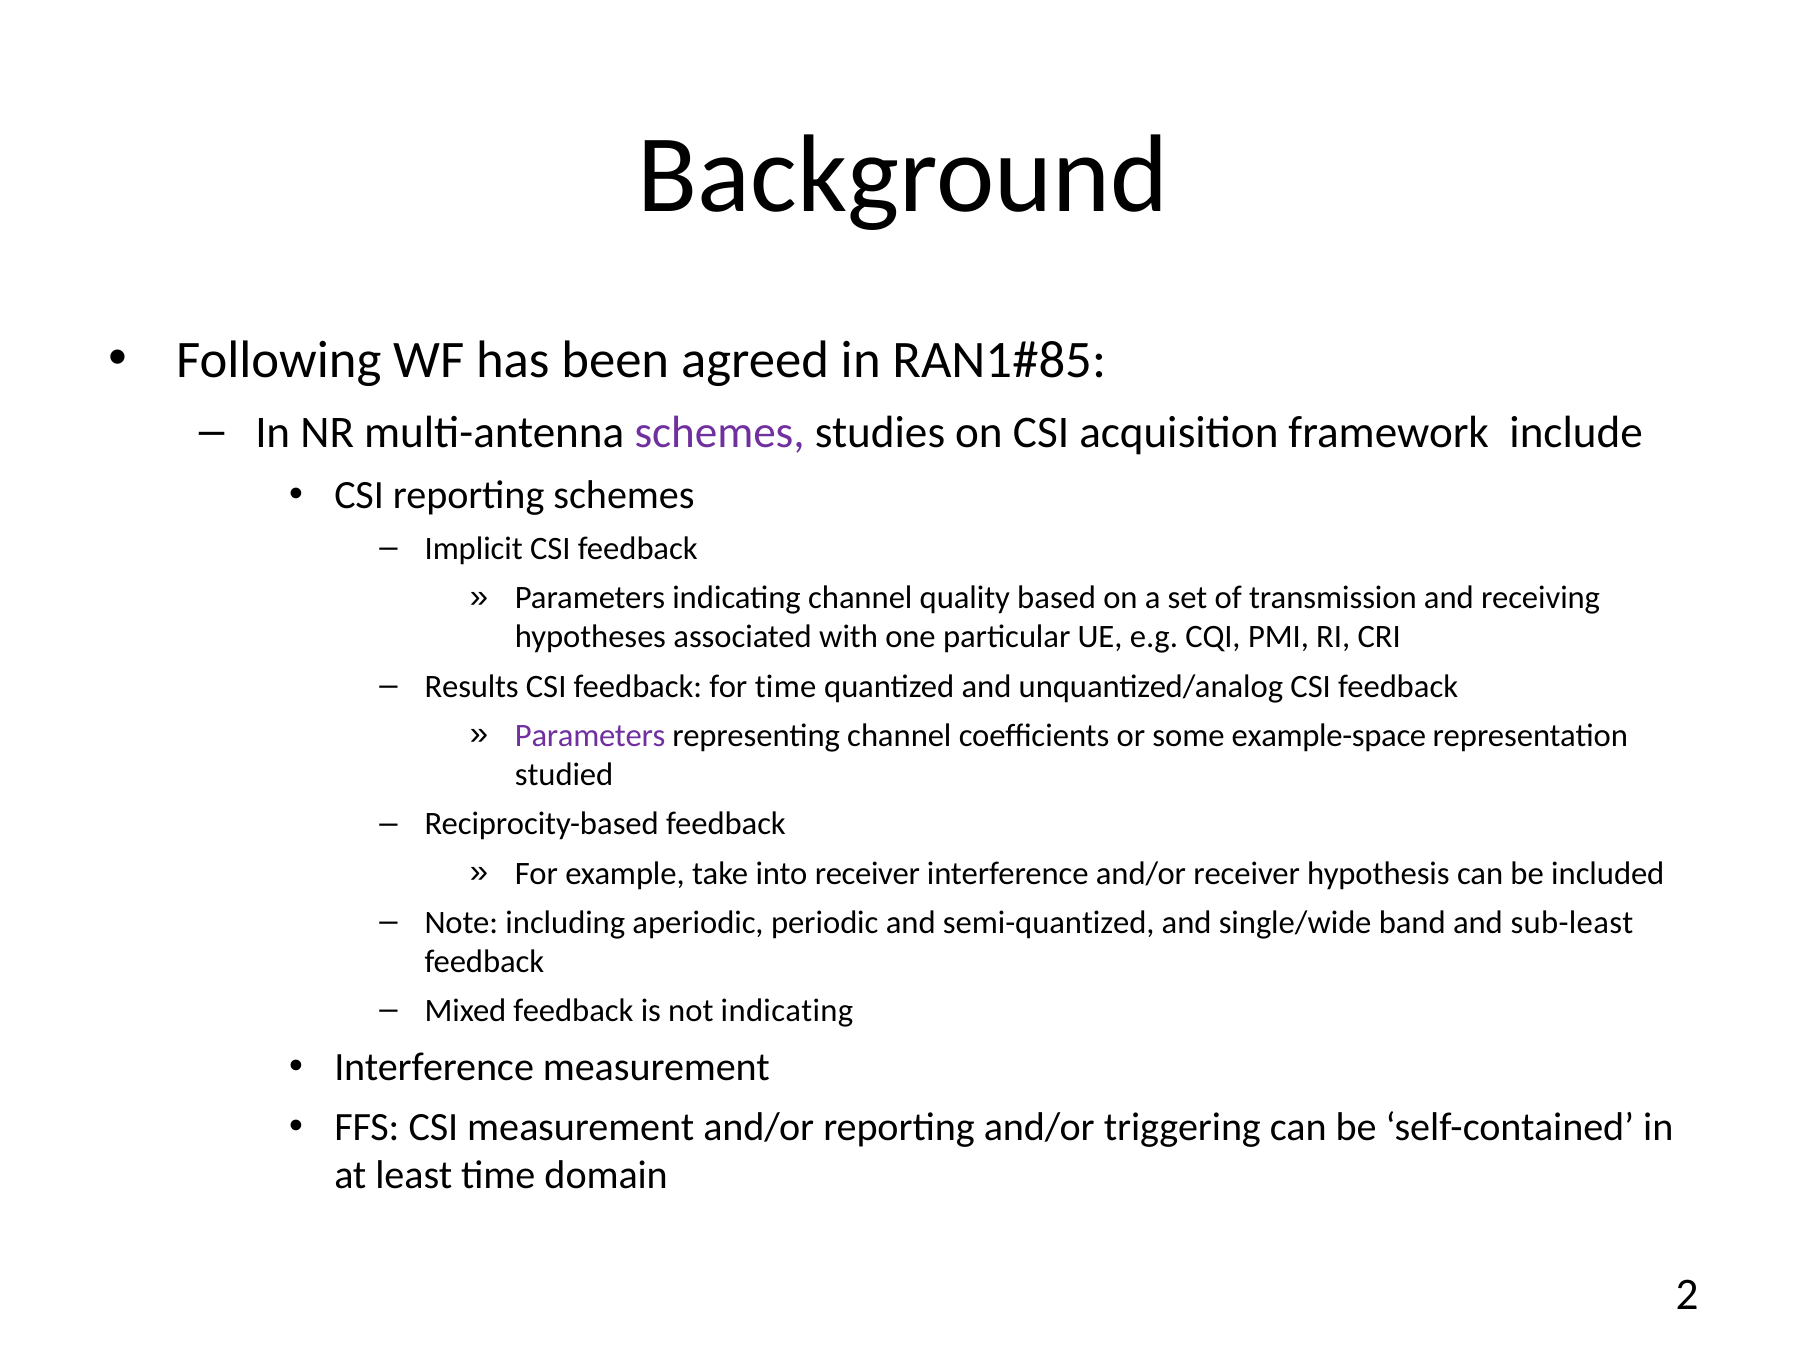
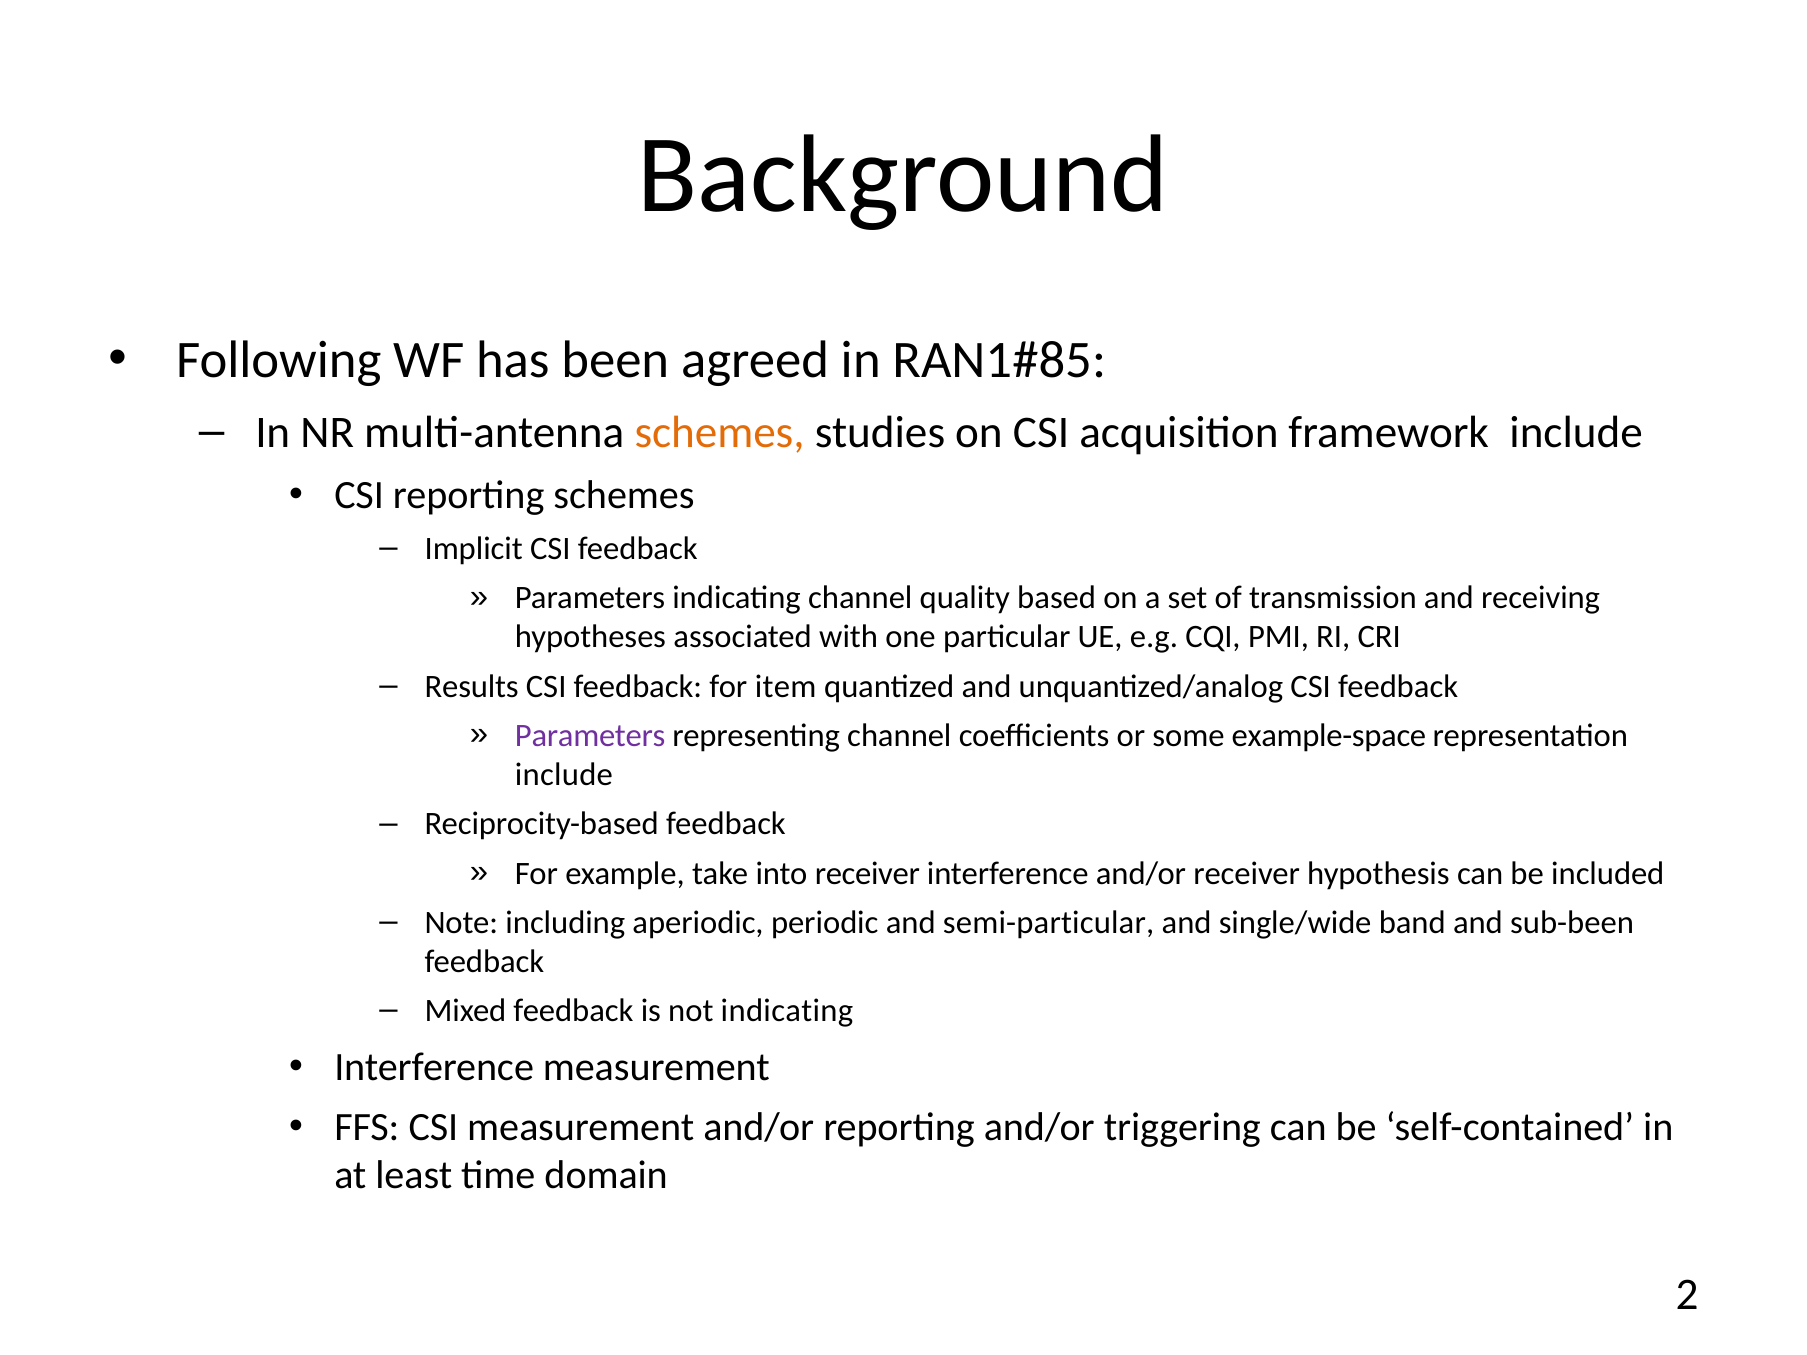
schemes at (720, 433) colour: purple -> orange
for time: time -> item
studied at (564, 775): studied -> include
semi-quantized: semi-quantized -> semi-particular
sub-least: sub-least -> sub-been
